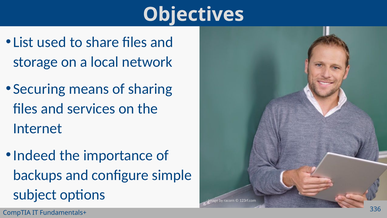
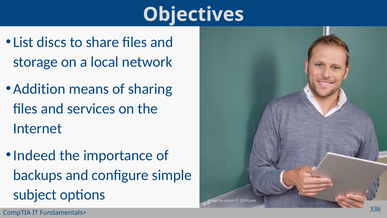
used: used -> discs
Securing: Securing -> Addition
